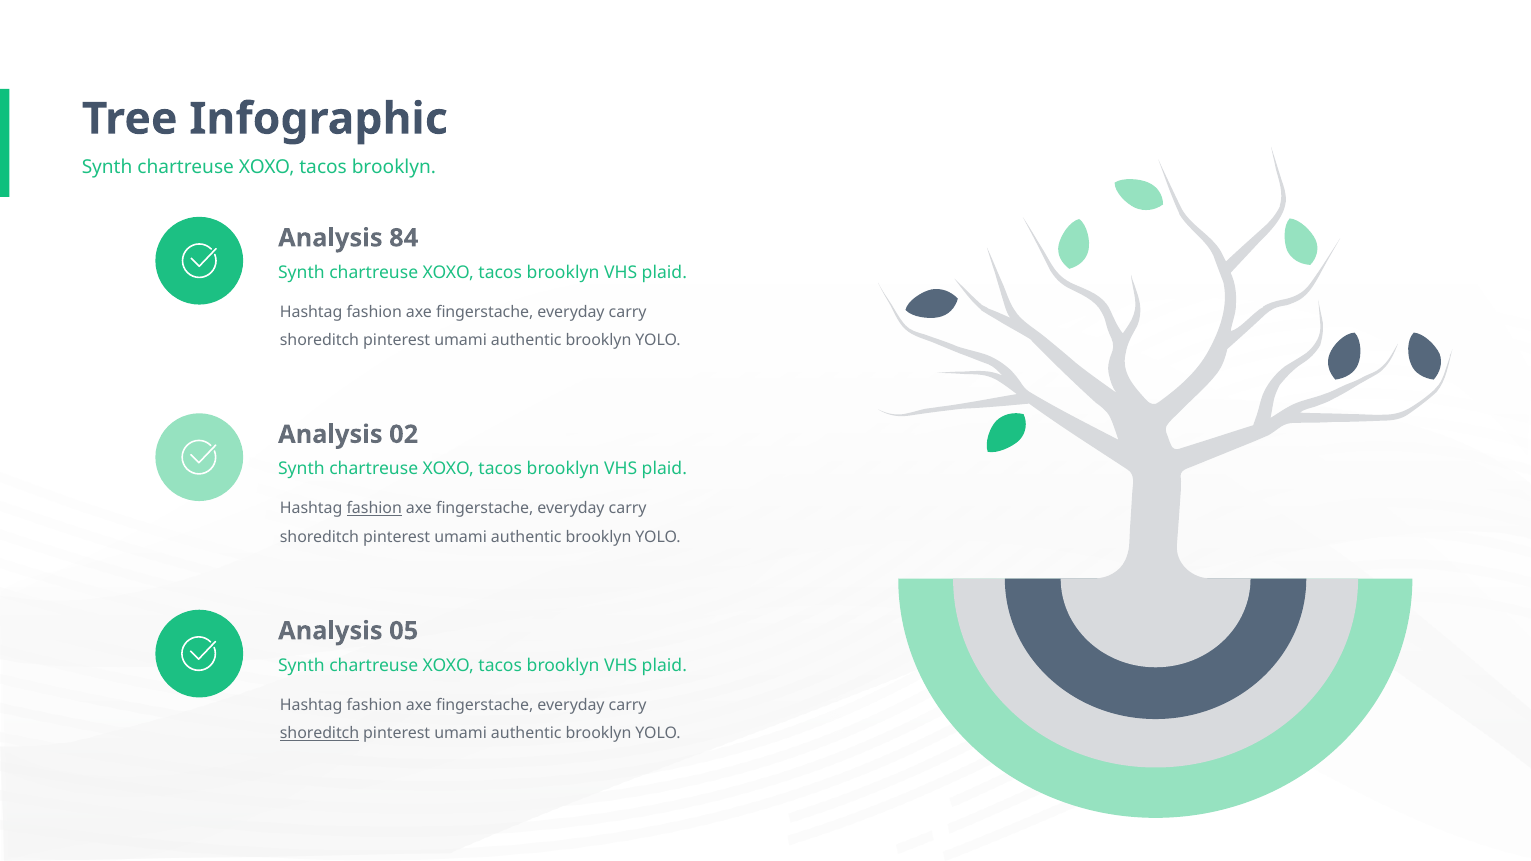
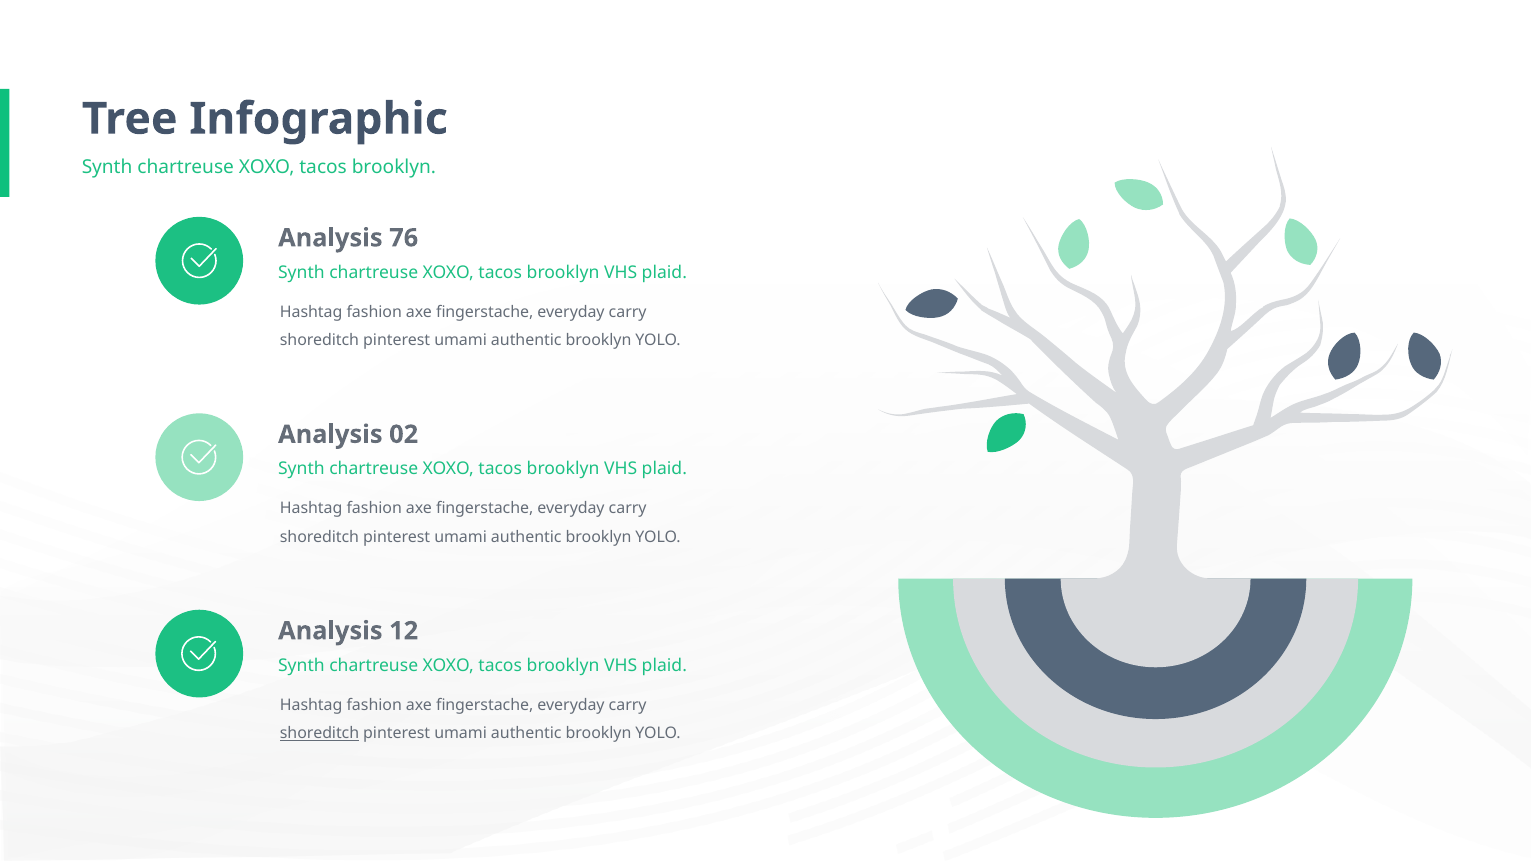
84: 84 -> 76
fashion at (374, 508) underline: present -> none
05: 05 -> 12
